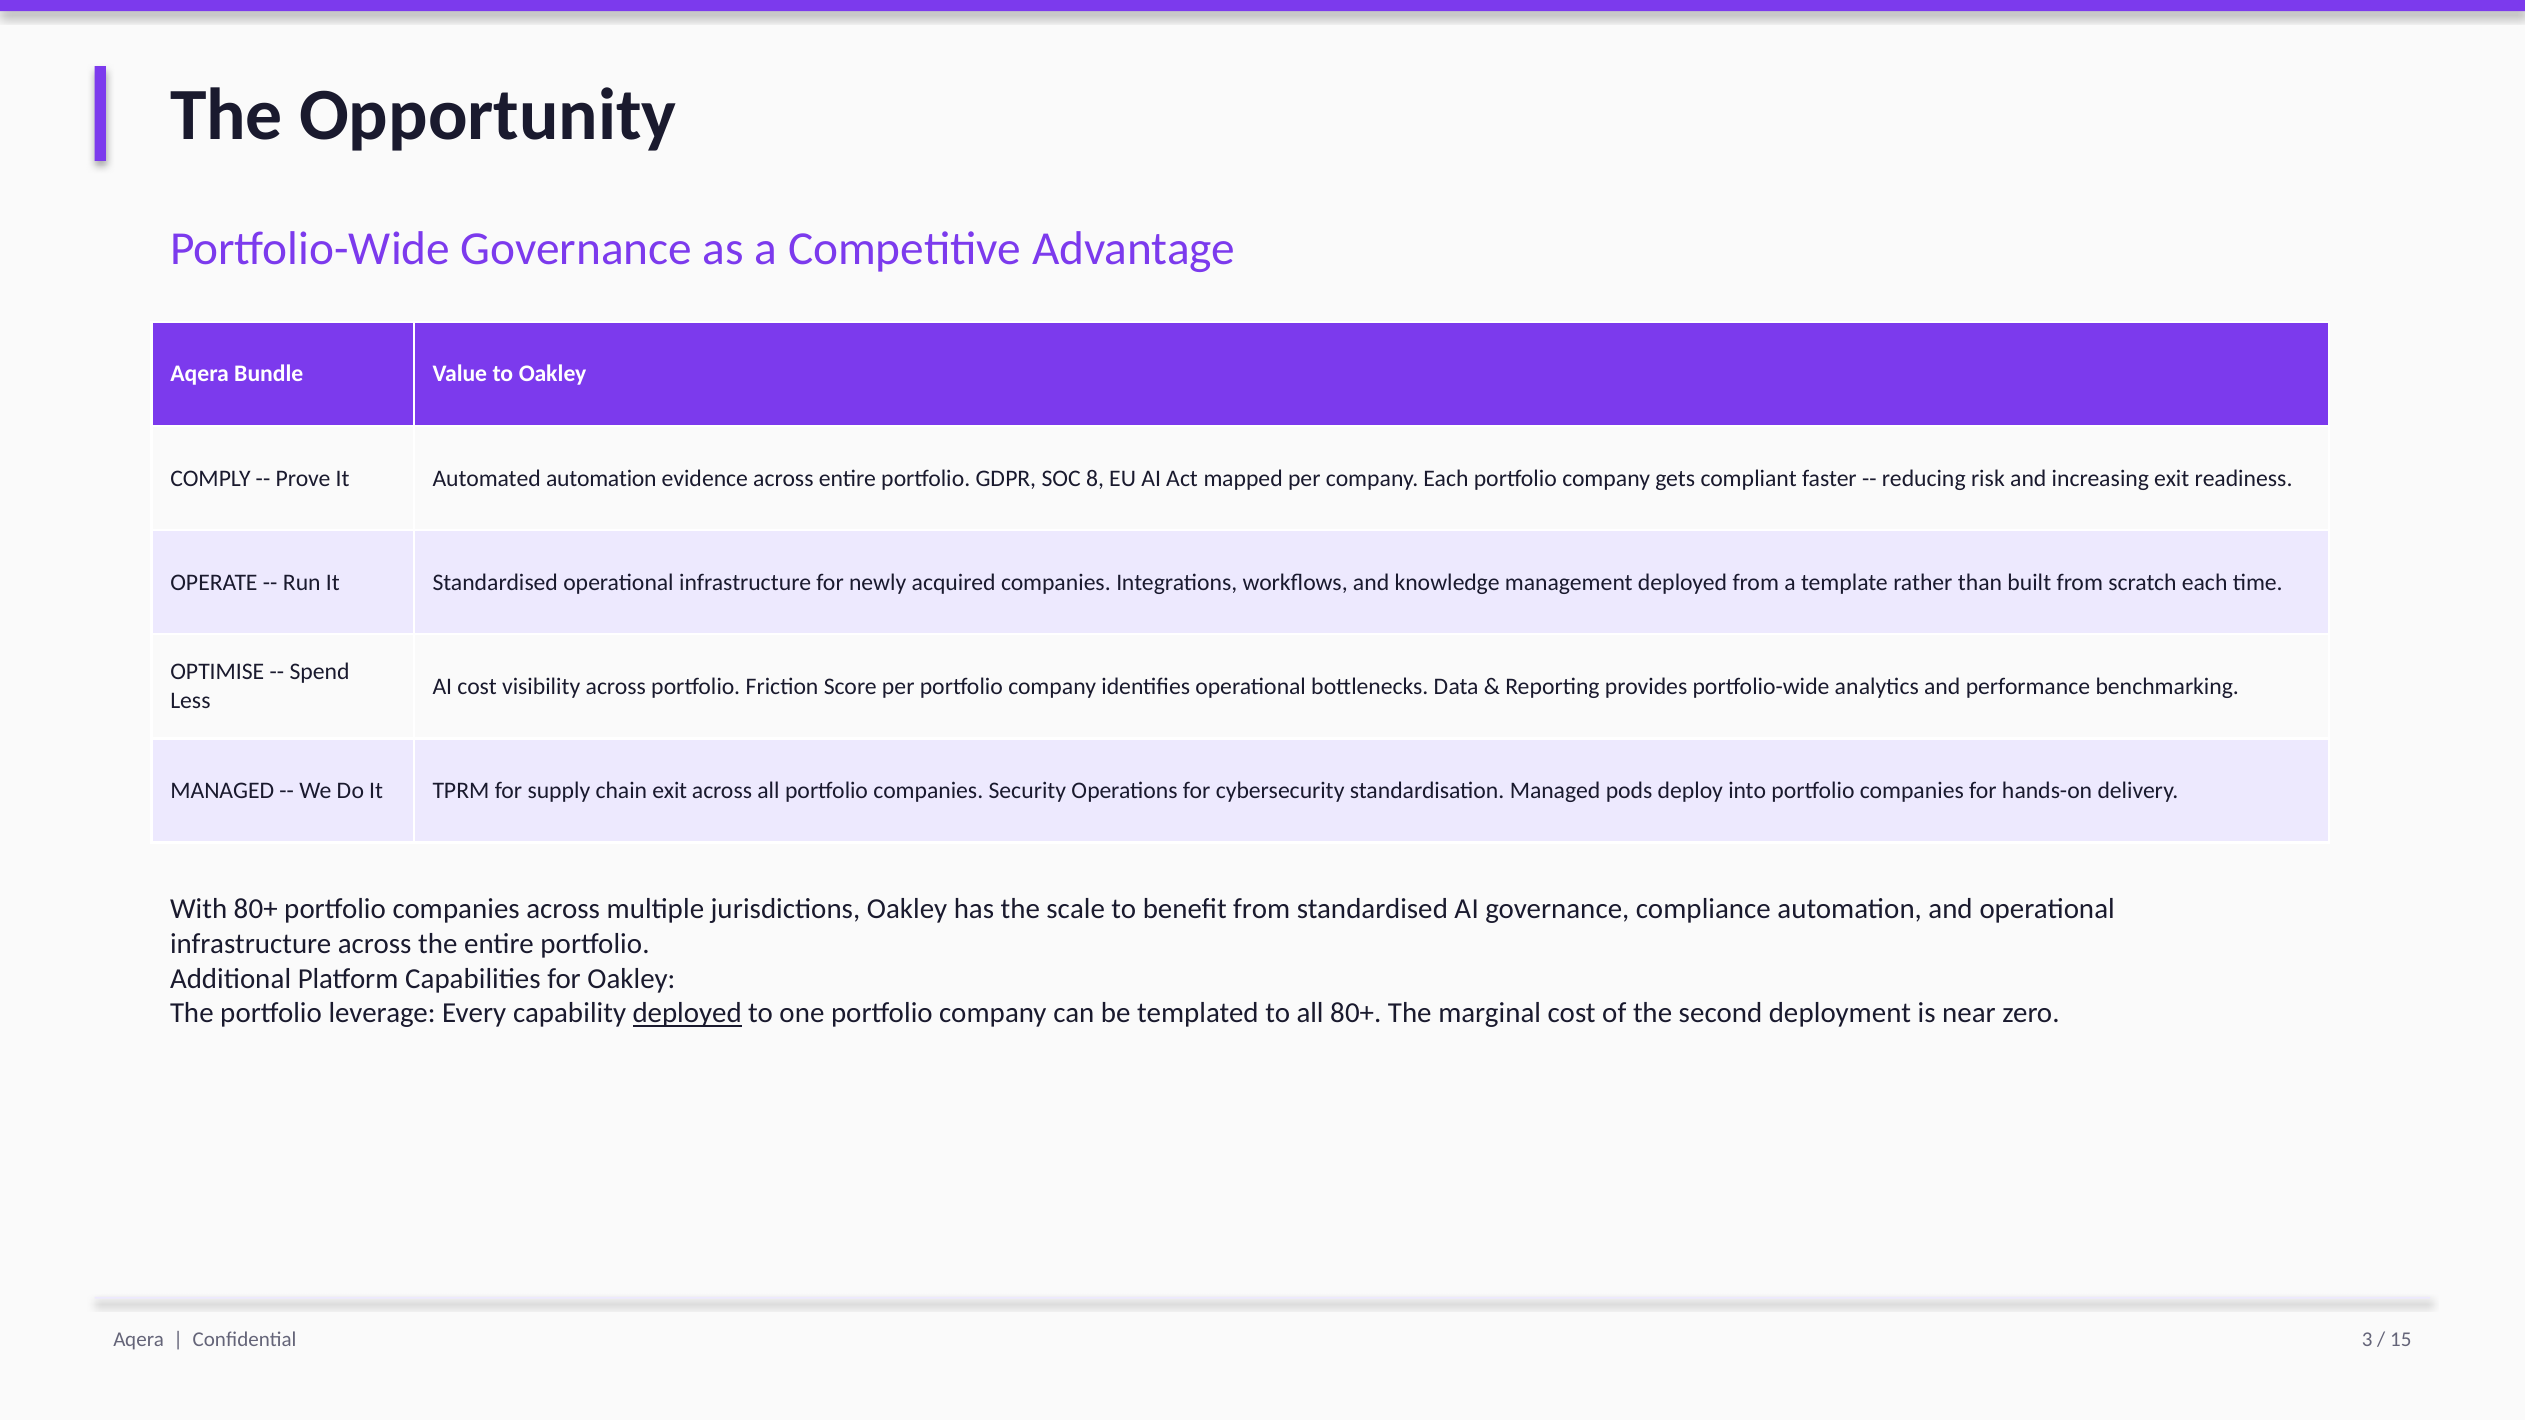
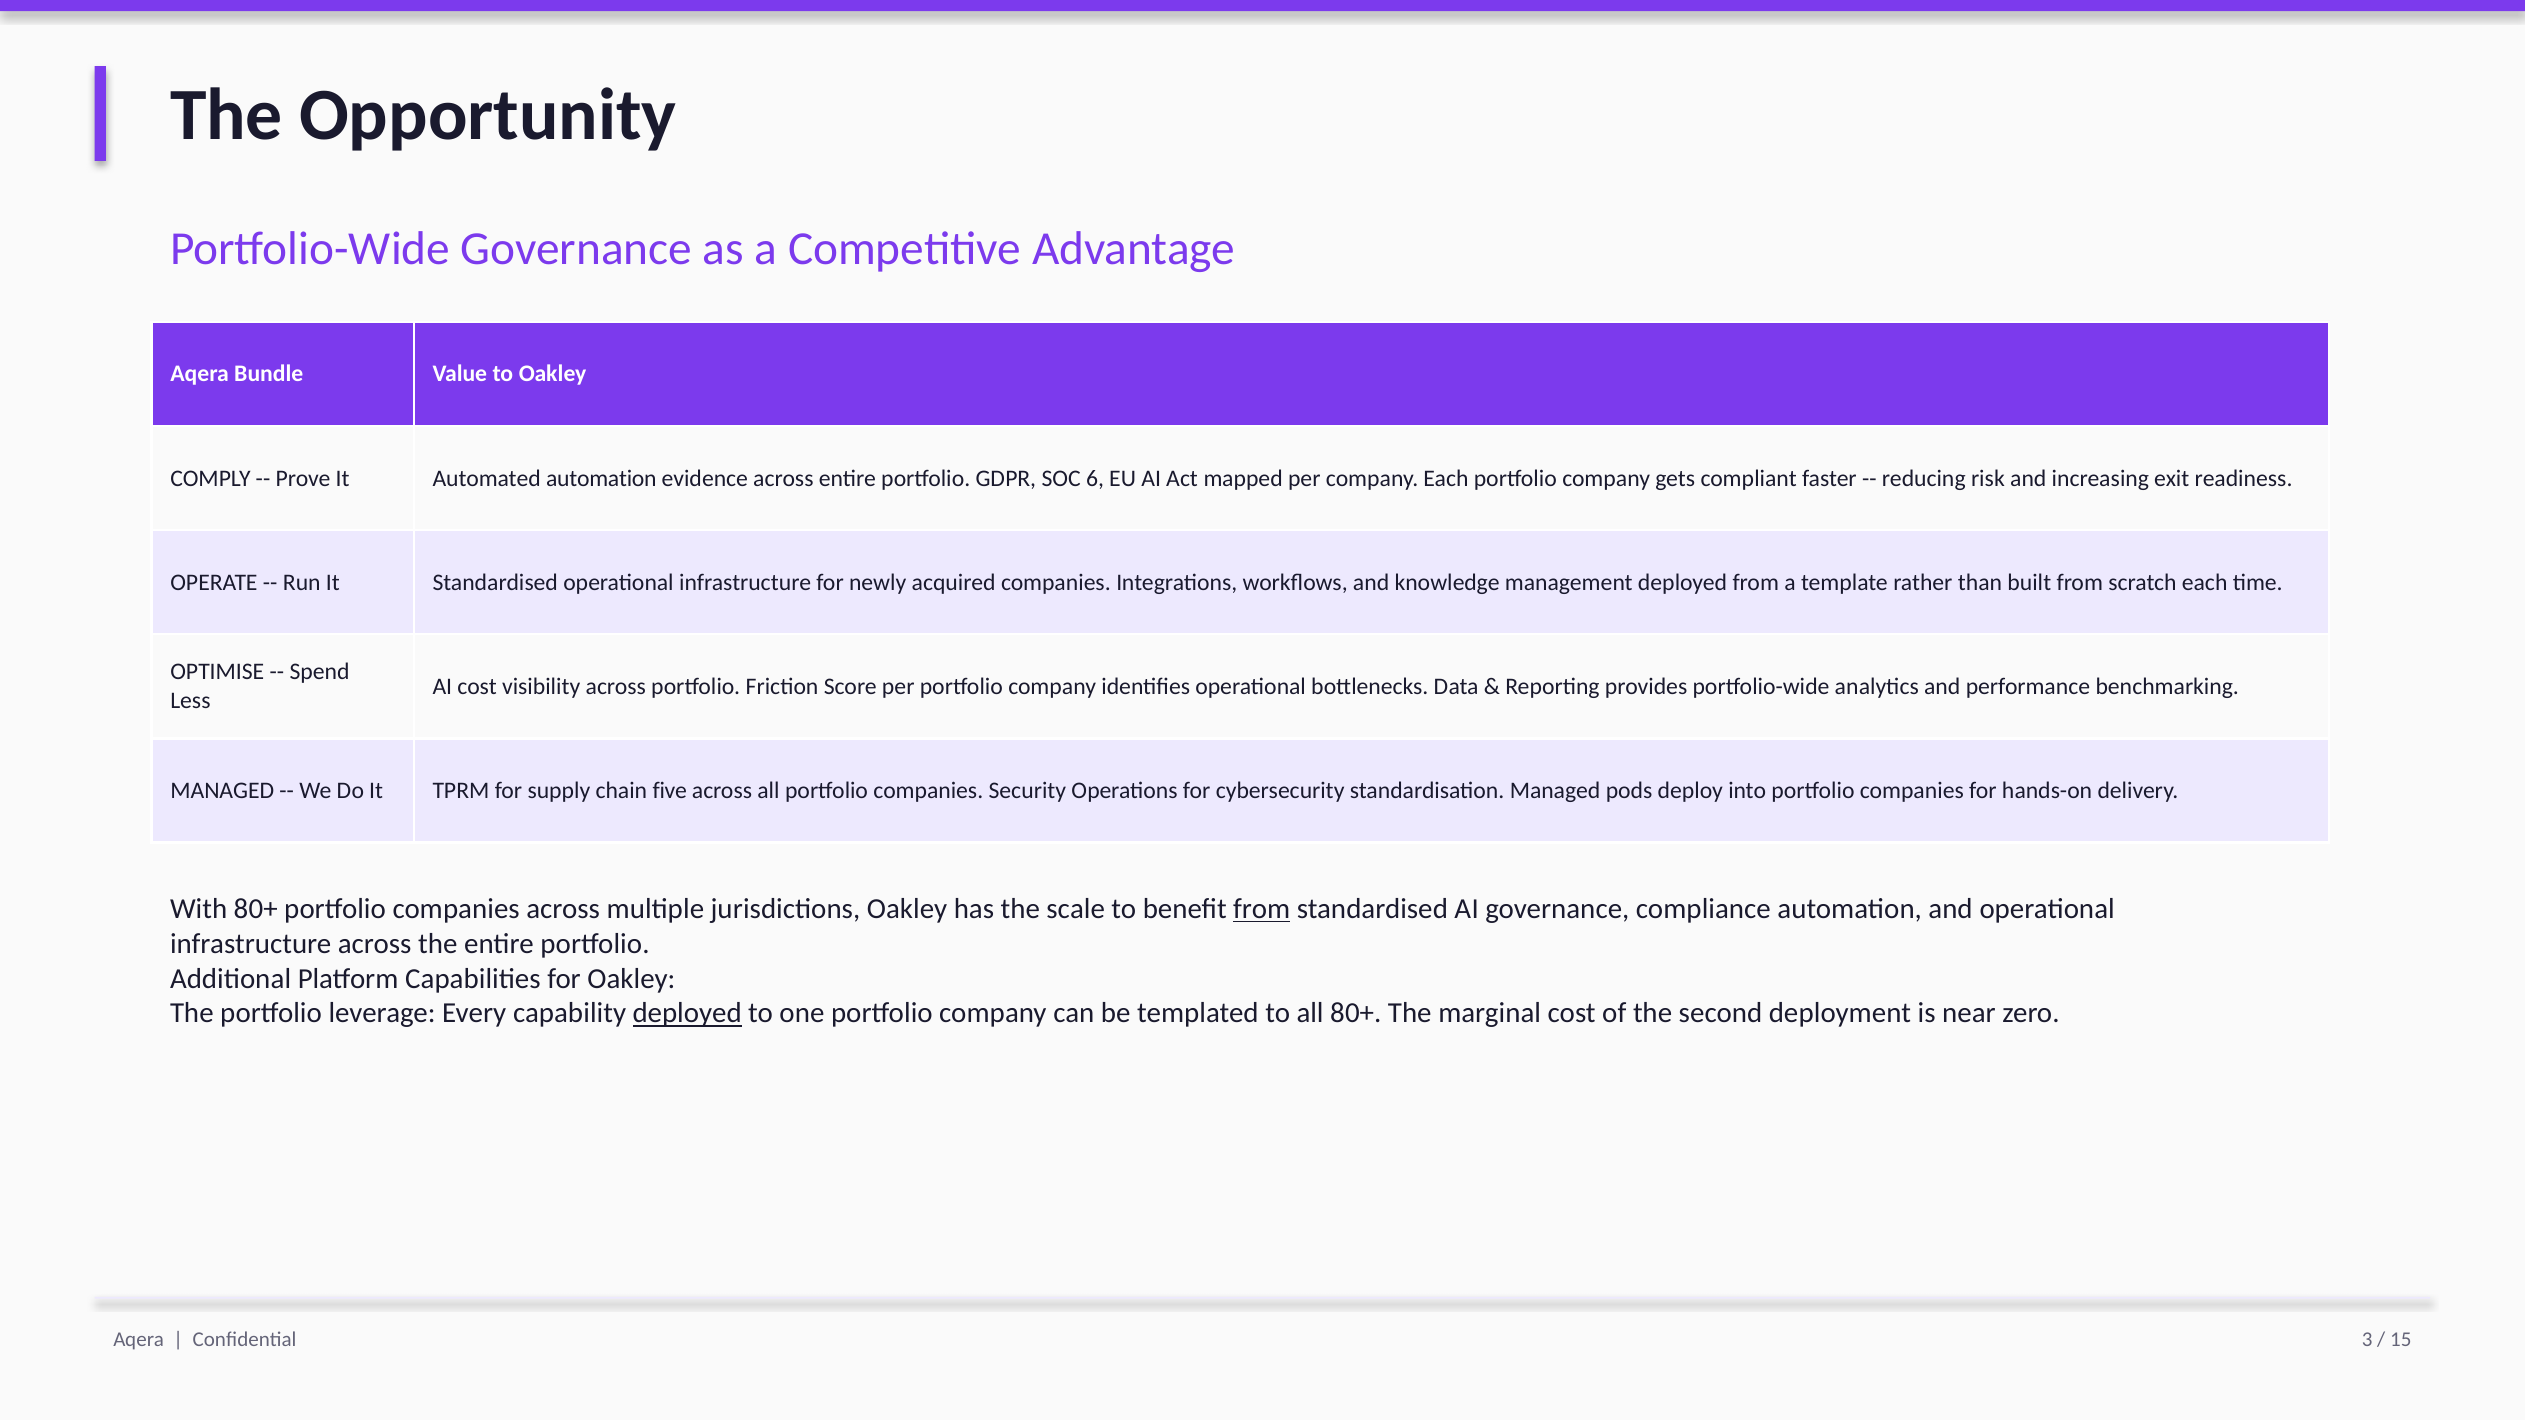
8: 8 -> 6
chain exit: exit -> five
from at (1262, 909) underline: none -> present
